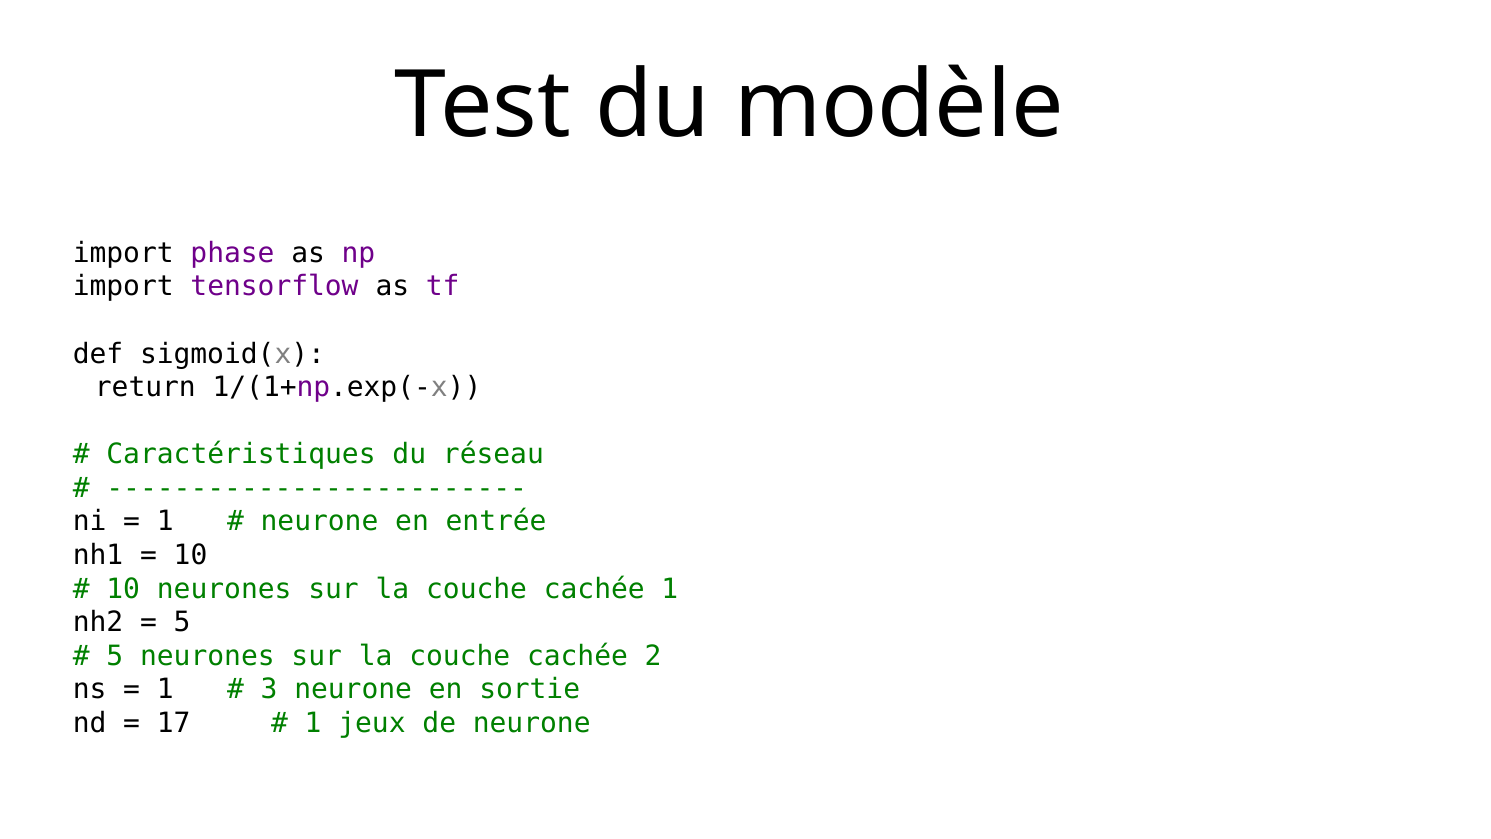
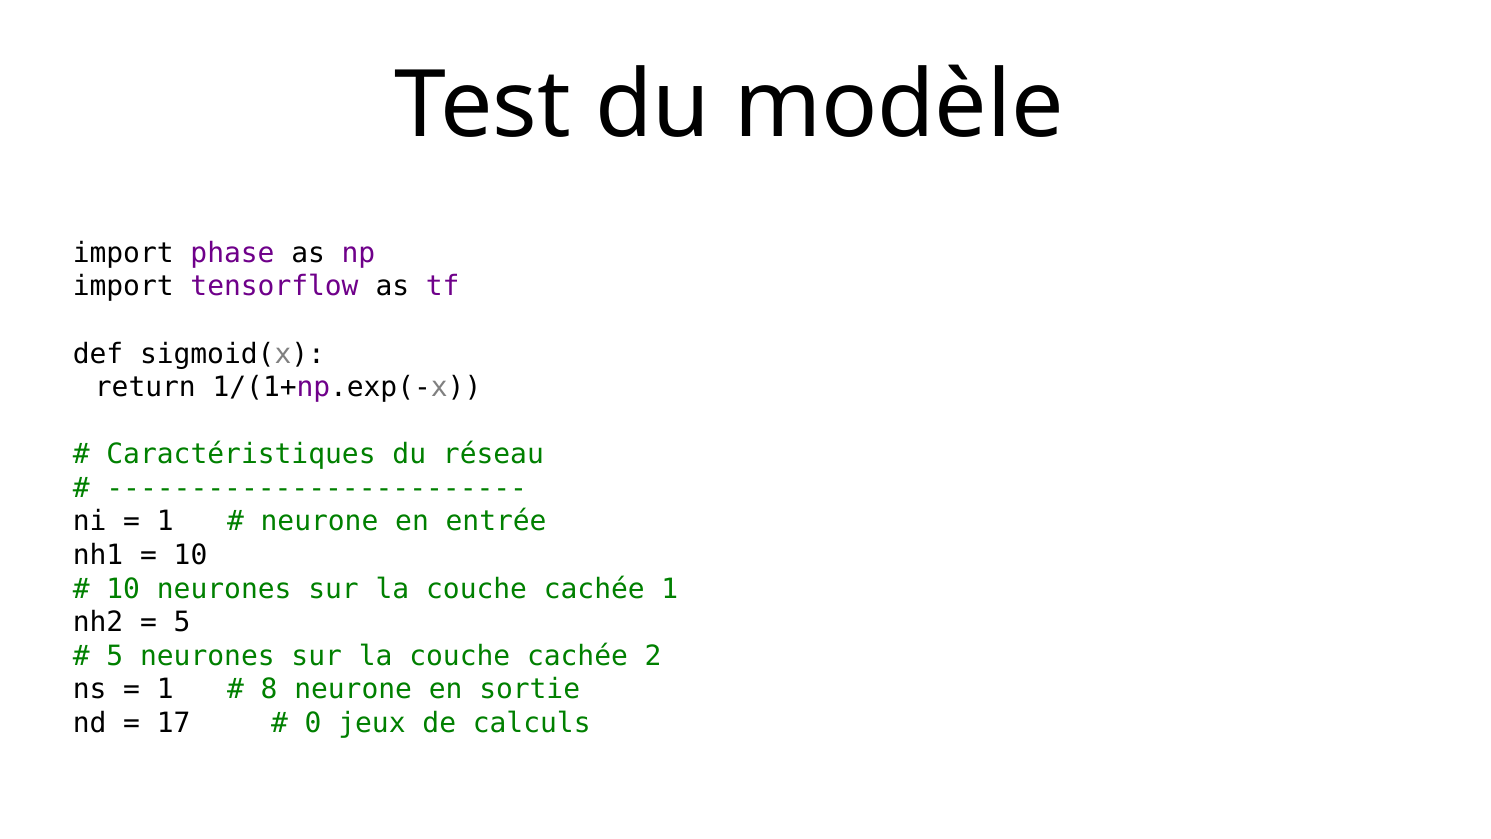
3: 3 -> 8
1 at (313, 723): 1 -> 0
de neurone: neurone -> calculs
